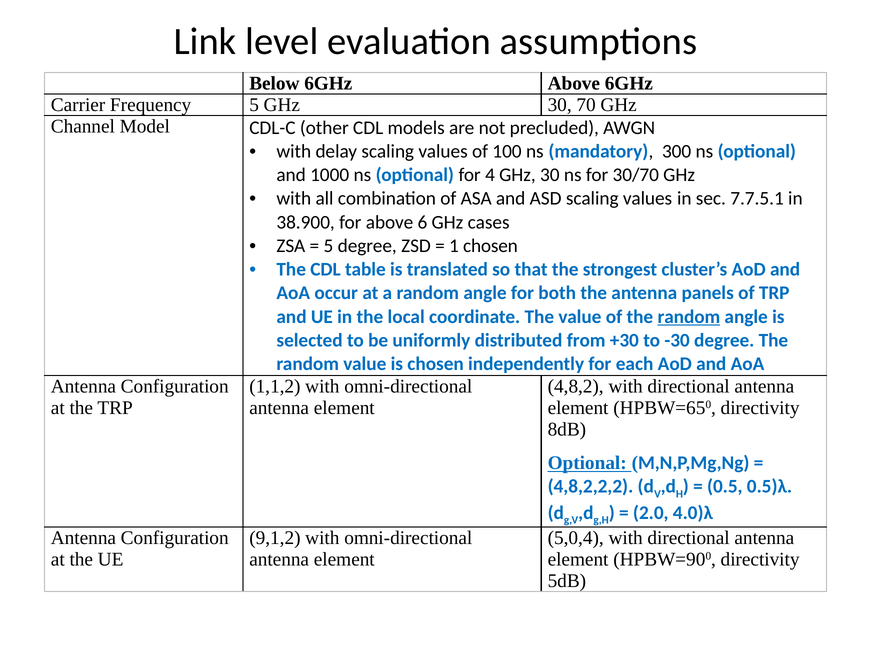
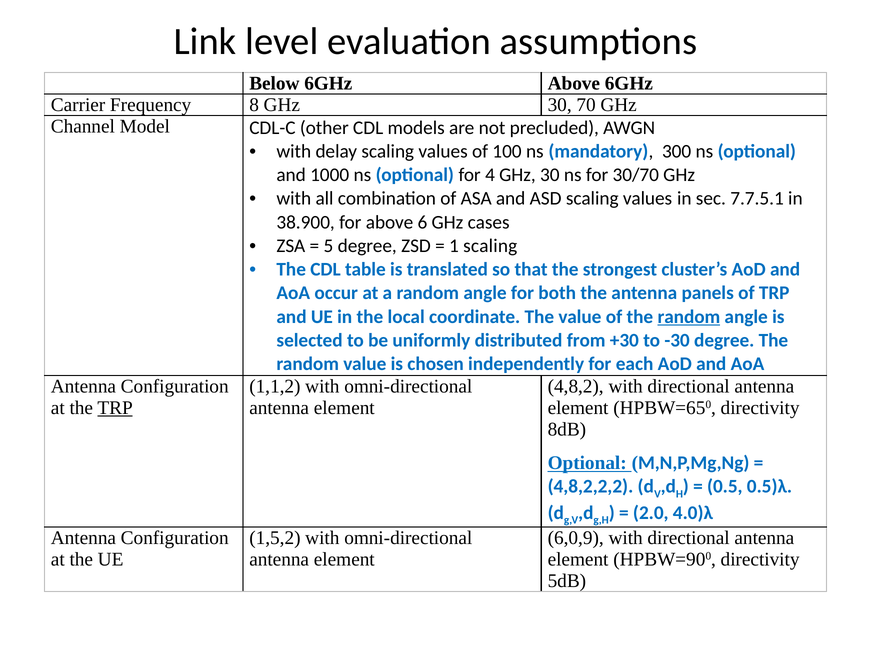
Frequency 5: 5 -> 8
1 chosen: chosen -> scaling
TRP at (115, 408) underline: none -> present
9,1,2: 9,1,2 -> 1,5,2
5,0,4: 5,0,4 -> 6,0,9
